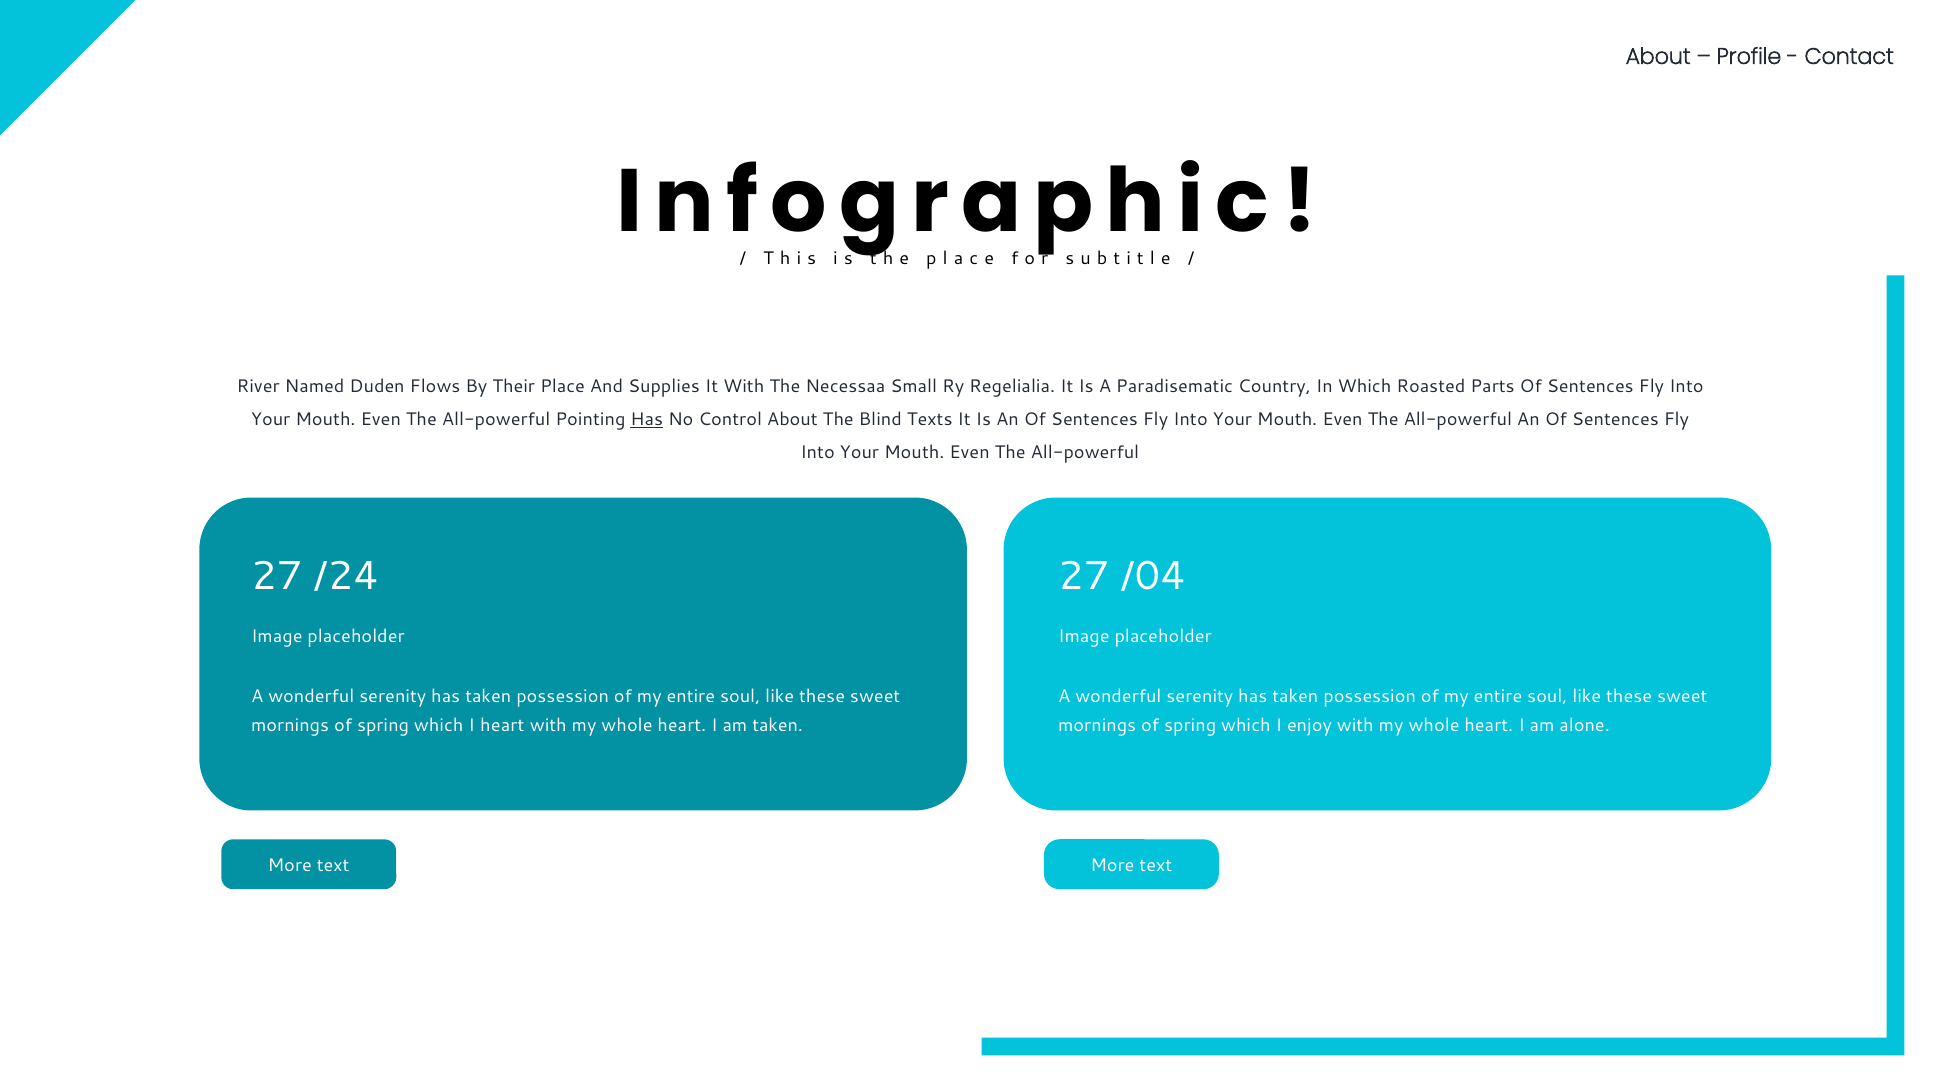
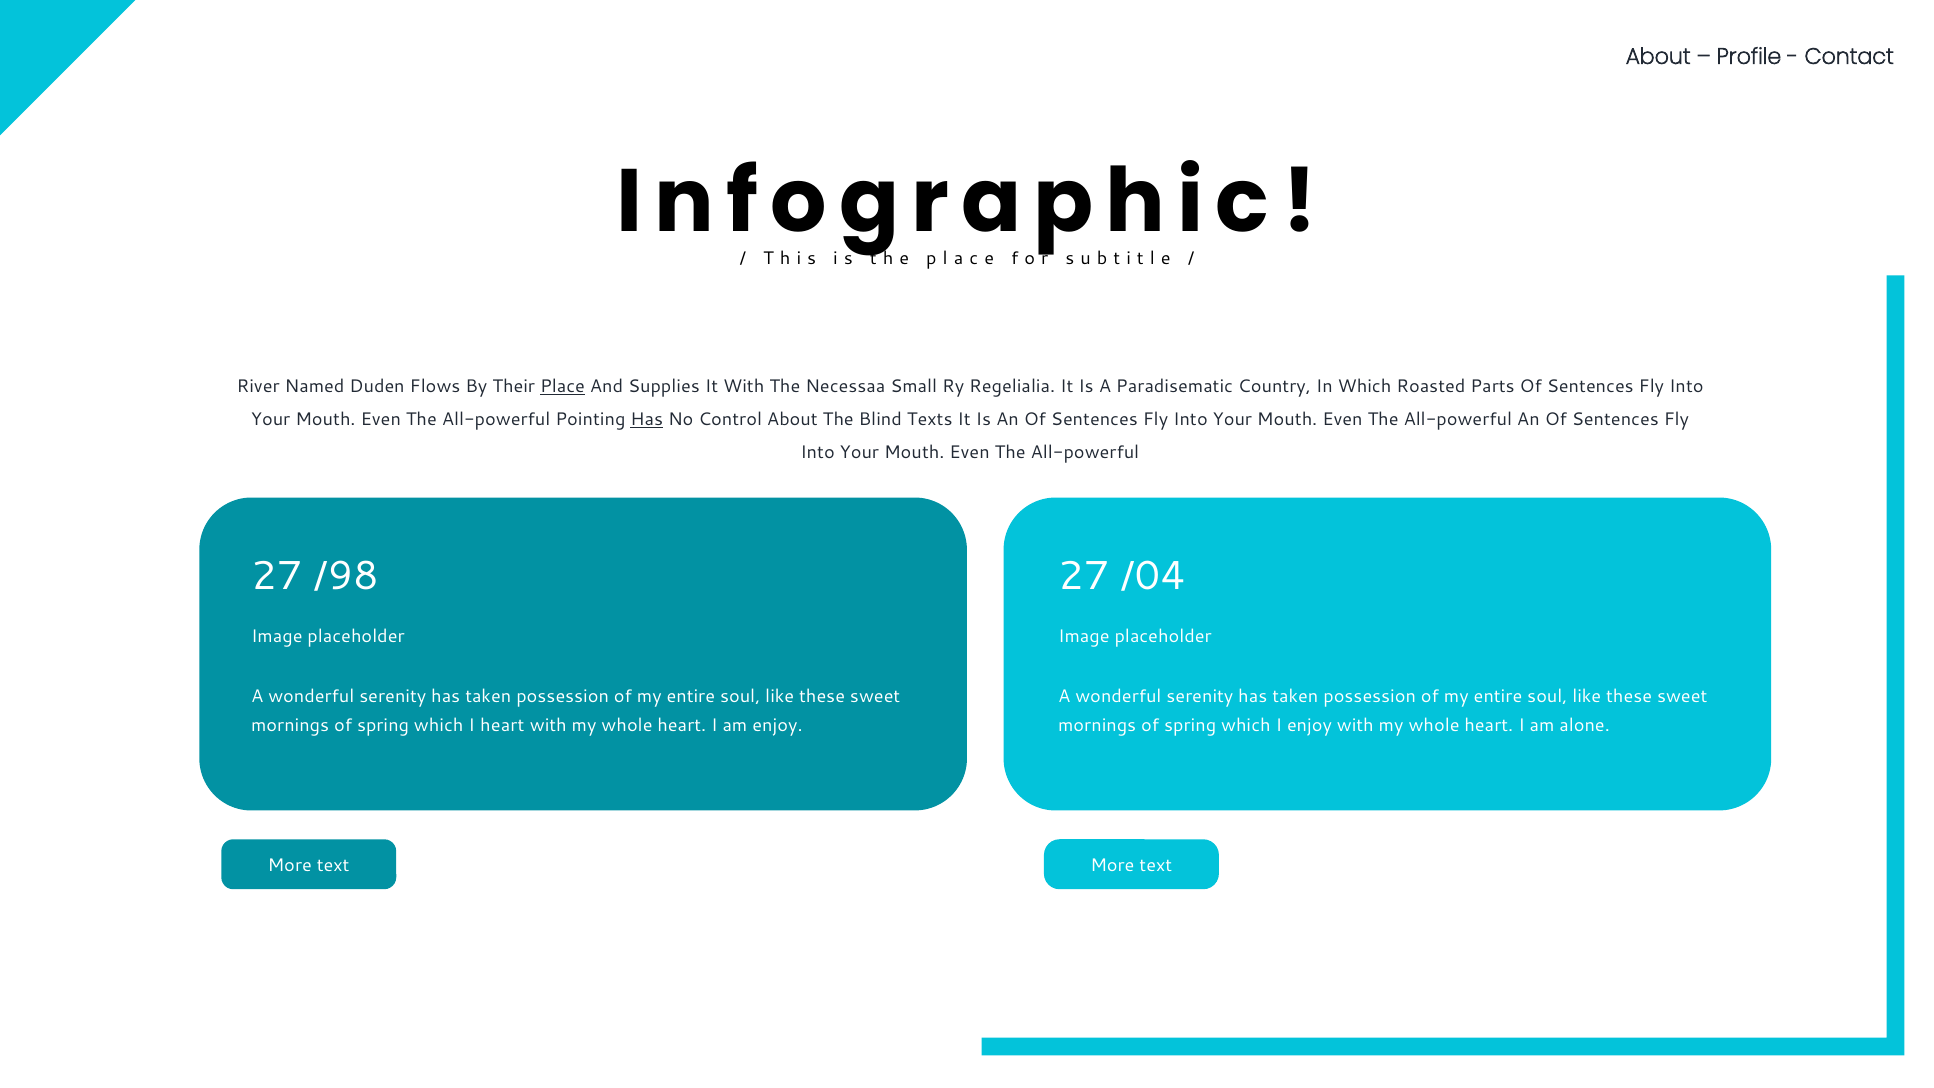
Place underline: none -> present
/24: /24 -> /98
am taken: taken -> enjoy
